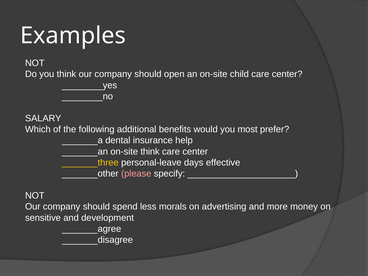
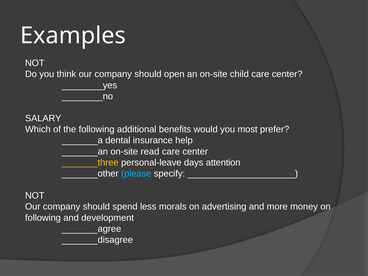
on-site think: think -> read
effective: effective -> attention
please colour: pink -> light blue
sensitive at (43, 218): sensitive -> following
